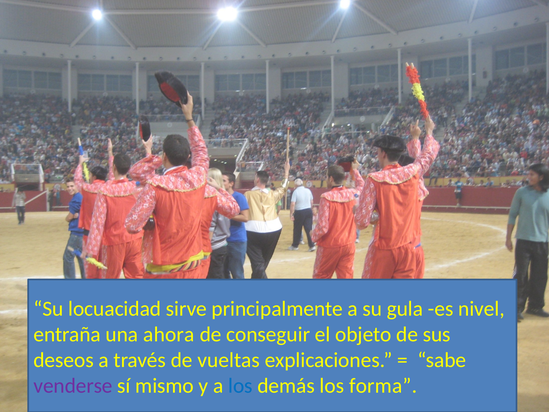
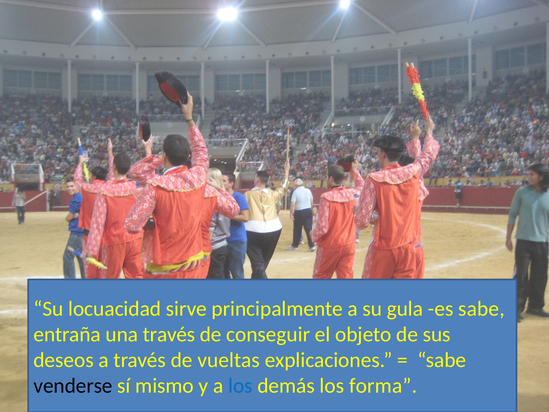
es nivel: nivel -> sabe
una ahora: ahora -> través
venderse colour: purple -> black
